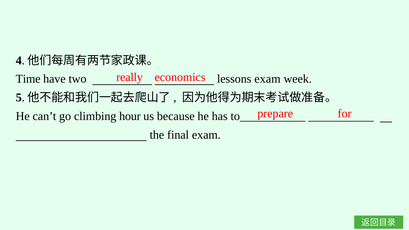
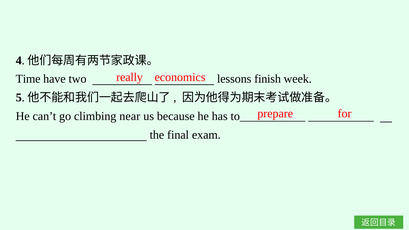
lessons exam: exam -> finish
hour: hour -> near
